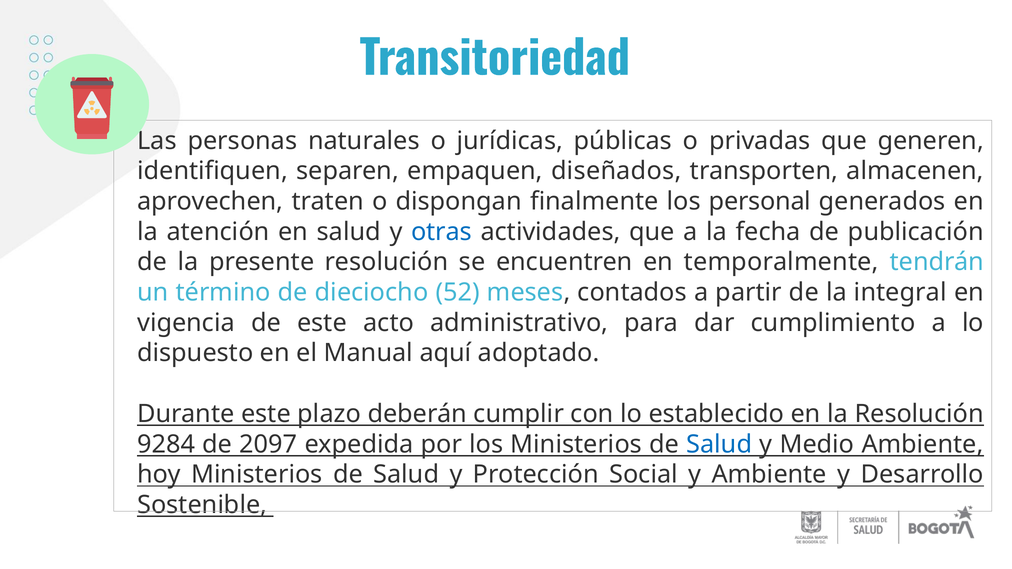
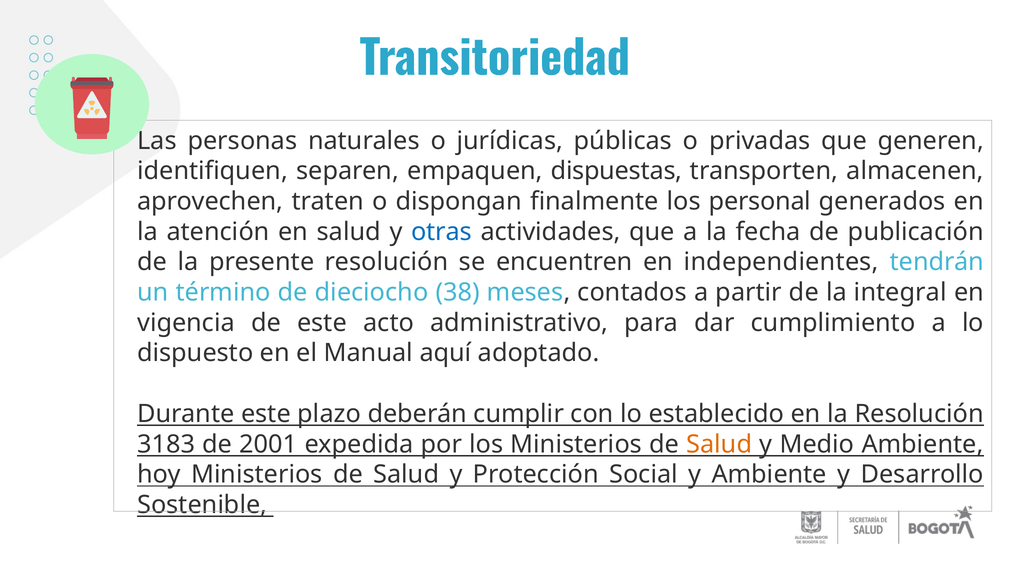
diseñados: diseñados -> dispuestas
temporalmente: temporalmente -> independientes
52: 52 -> 38
9284: 9284 -> 3183
2097: 2097 -> 2001
Salud at (719, 444) colour: blue -> orange
